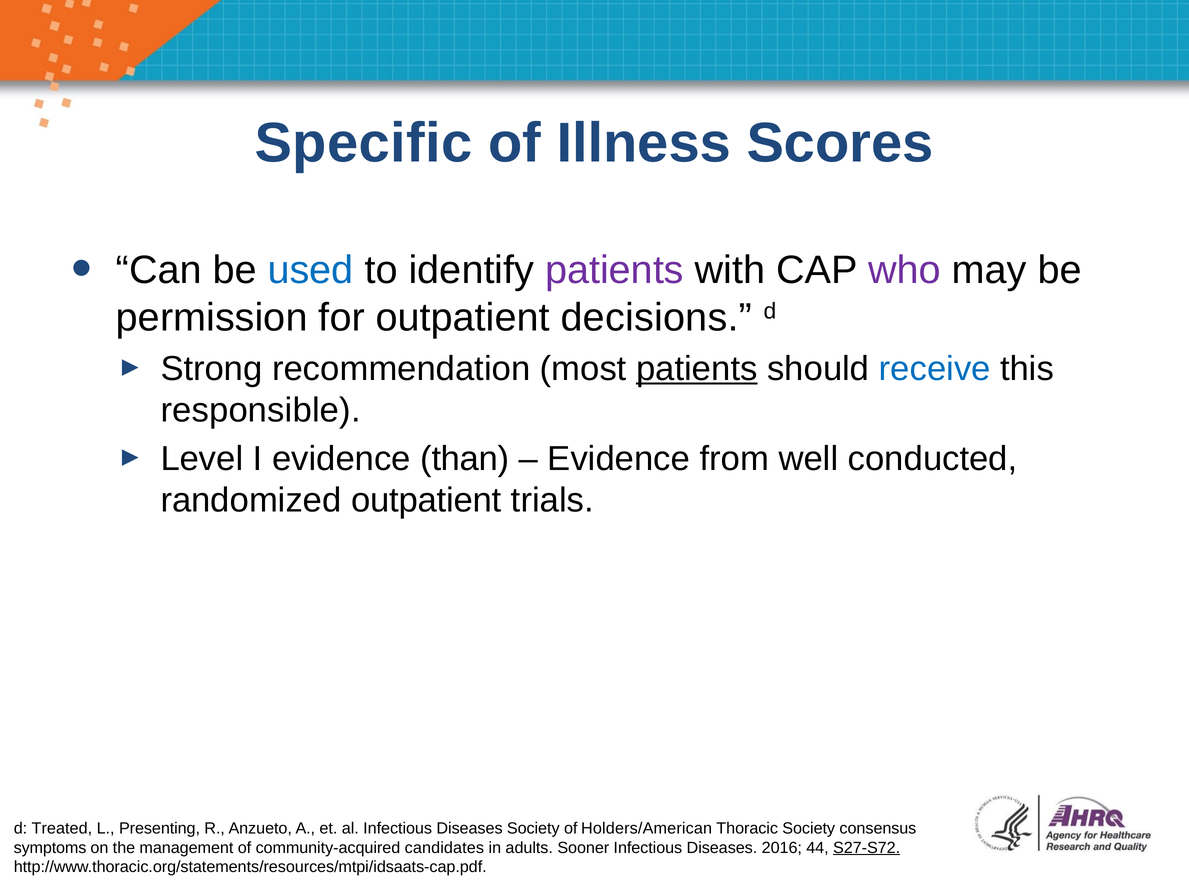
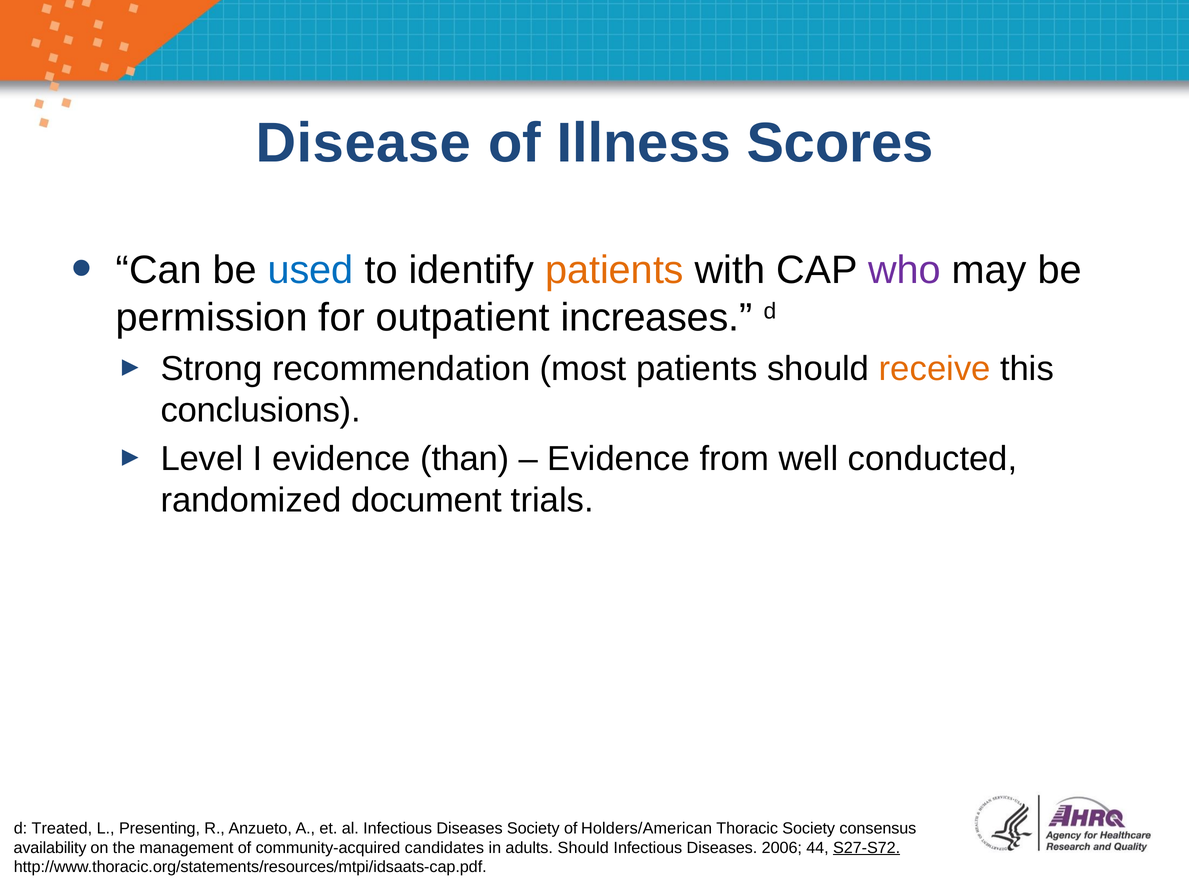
Specific: Specific -> Disease
patients at (614, 270) colour: purple -> orange
decisions: decisions -> increases
patients at (697, 369) underline: present -> none
receive colour: blue -> orange
responsible: responsible -> conclusions
randomized outpatient: outpatient -> document
symptoms: symptoms -> availability
adults Sooner: Sooner -> Should
2016: 2016 -> 2006
